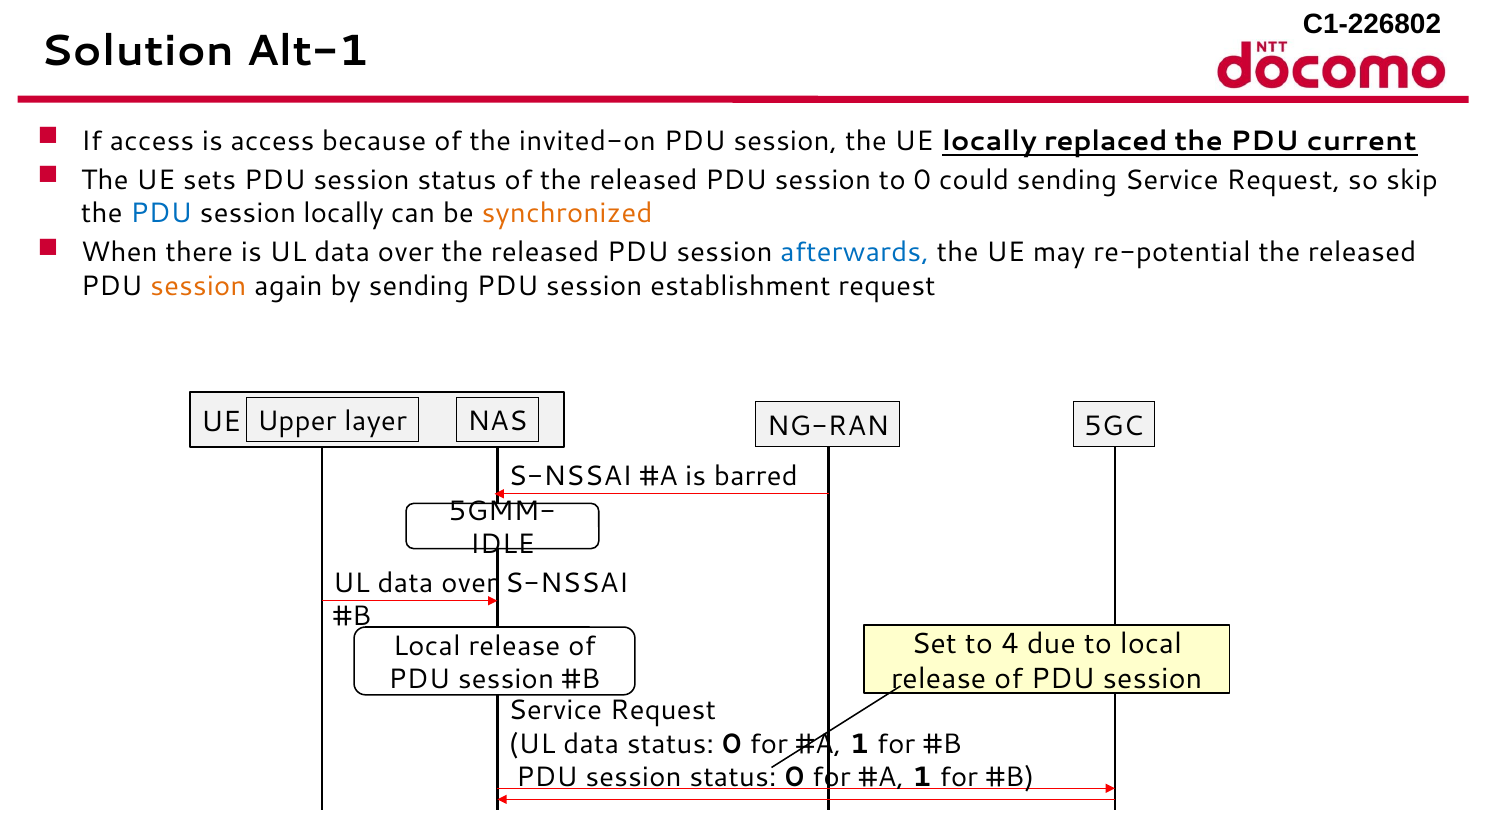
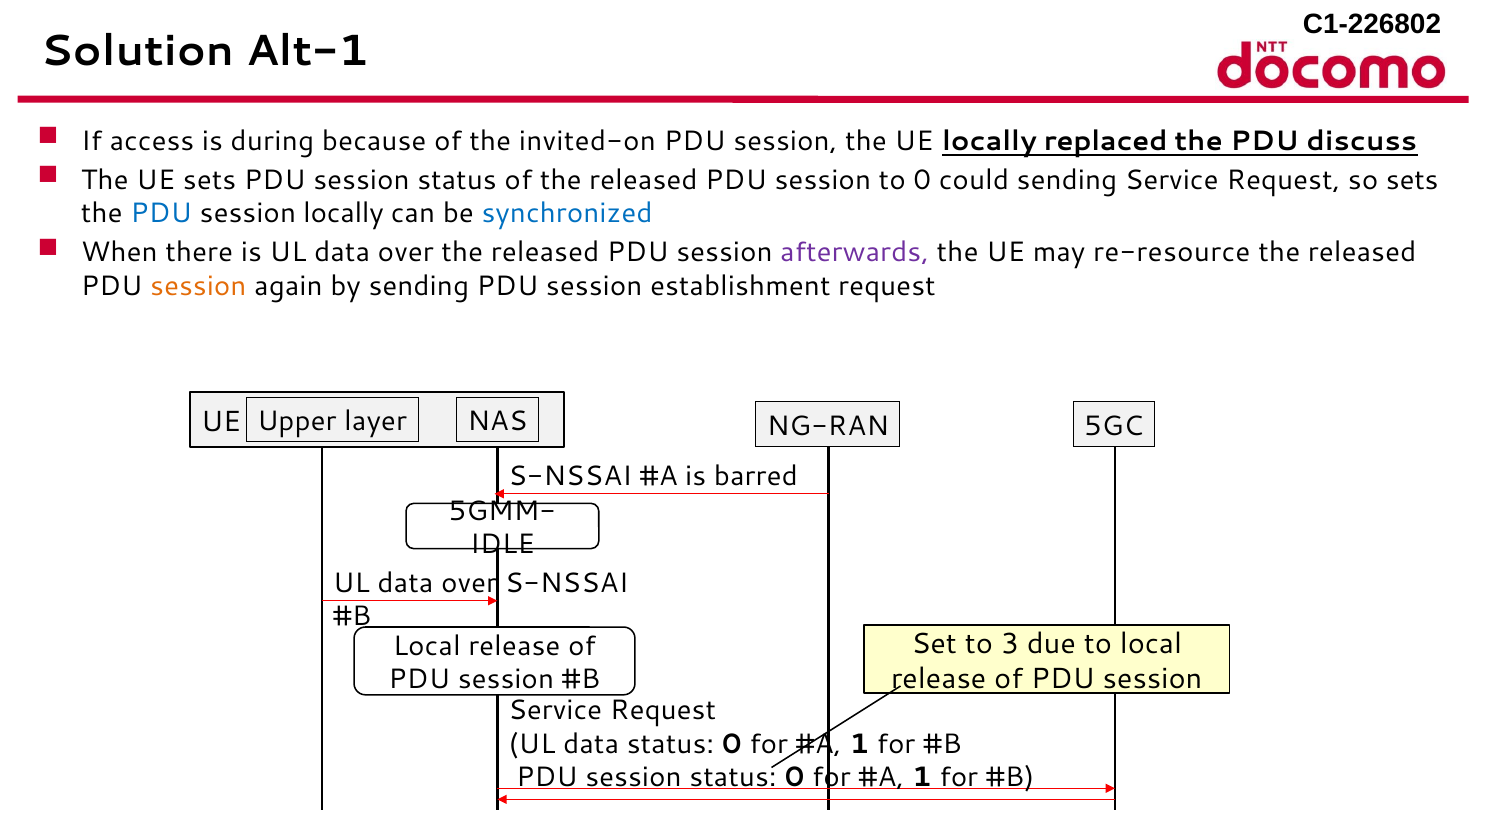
is access: access -> during
current: current -> discuss
so skip: skip -> sets
synchronized colour: orange -> blue
afterwards colour: blue -> purple
re-potential: re-potential -> re-resource
4: 4 -> 3
